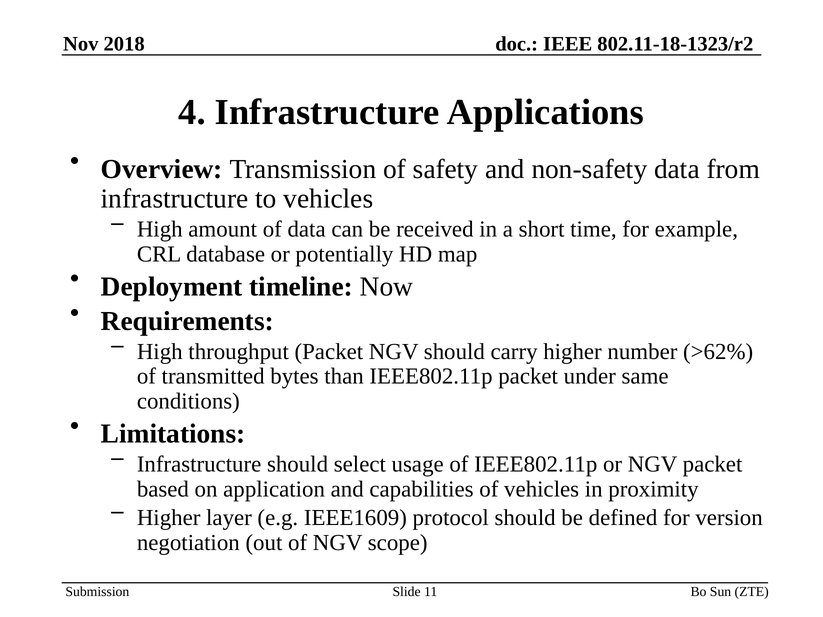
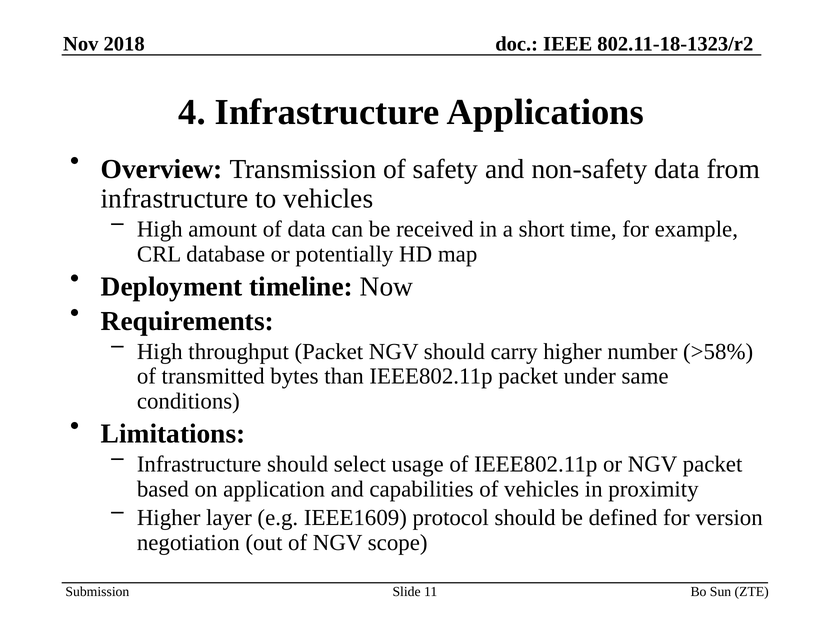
>62%: >62% -> >58%
